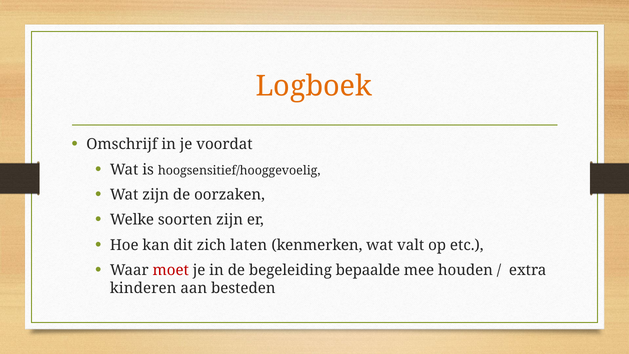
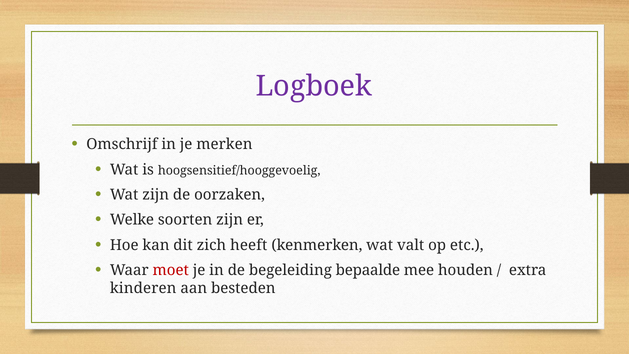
Logboek colour: orange -> purple
voordat: voordat -> merken
laten: laten -> heeft
